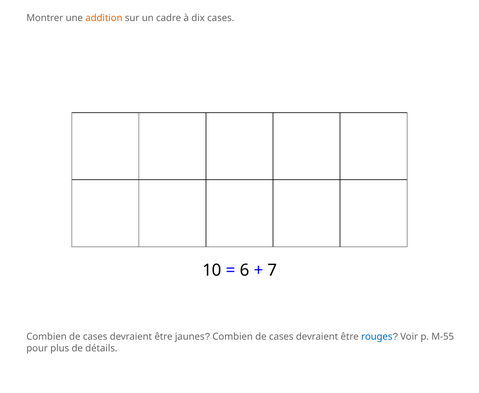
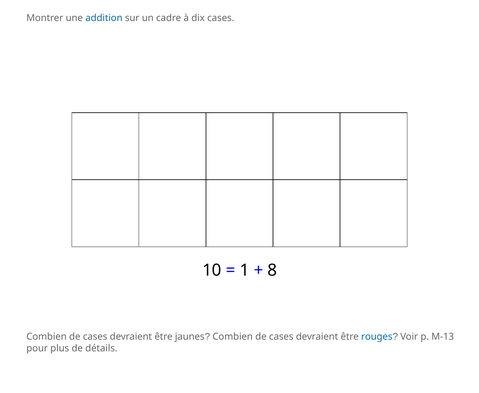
addition colour: orange -> blue
6: 6 -> 1
7: 7 -> 8
M-55: M-55 -> M-13
